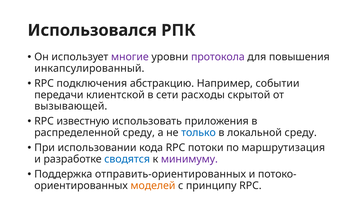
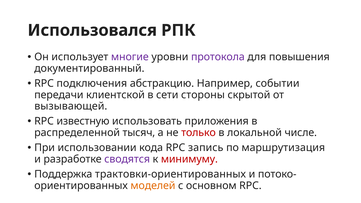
инкапсулированный: инкапсулированный -> документированный
расходы: расходы -> стороны
распределенной среду: среду -> тысяч
только colour: blue -> red
локальной среду: среду -> числе
потоки: потоки -> запись
сводятся colour: blue -> purple
минимуму colour: purple -> red
отправить-ориентированных: отправить-ориентированных -> трактовки-ориентированных
принципу: принципу -> основном
